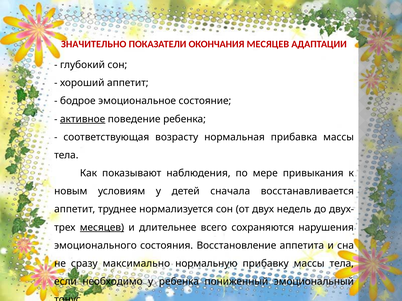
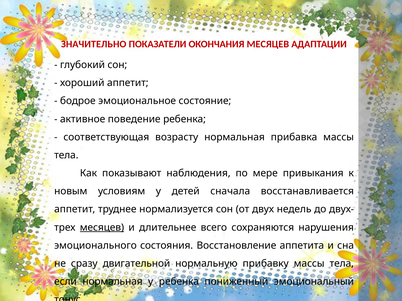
активное underline: present -> none
максимально: максимально -> двигательной
если необходимо: необходимо -> нормальная
